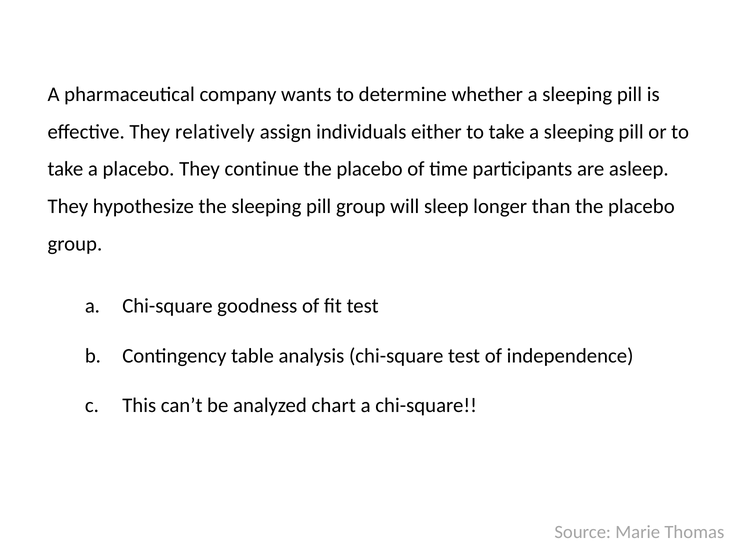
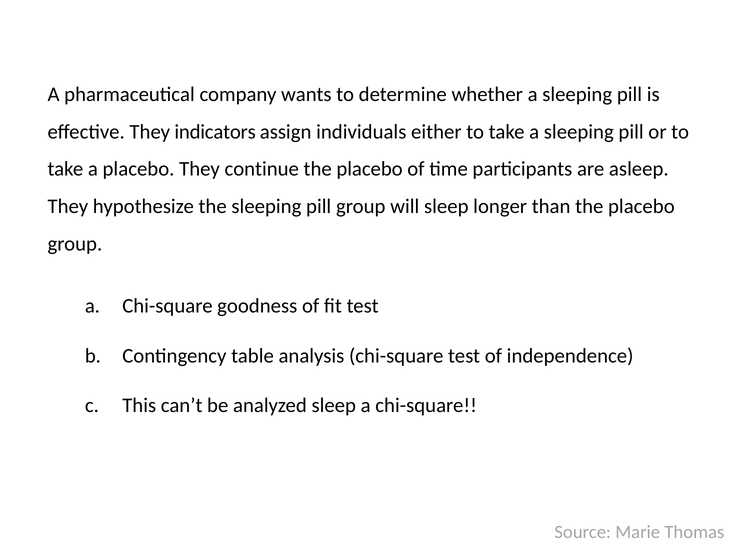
relatively: relatively -> indicators
analyzed chart: chart -> sleep
